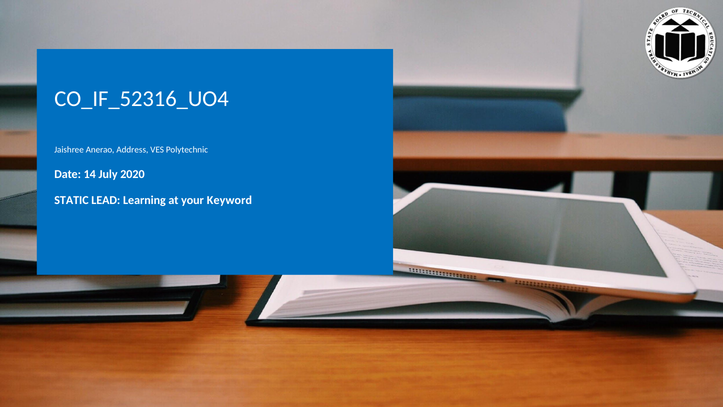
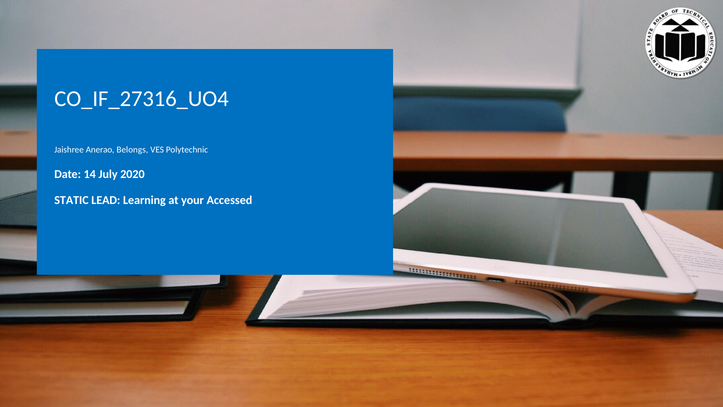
CO_IF_52316_UO4: CO_IF_52316_UO4 -> CO_IF_27316_UO4
Address: Address -> Belongs
Keyword: Keyword -> Accessed
